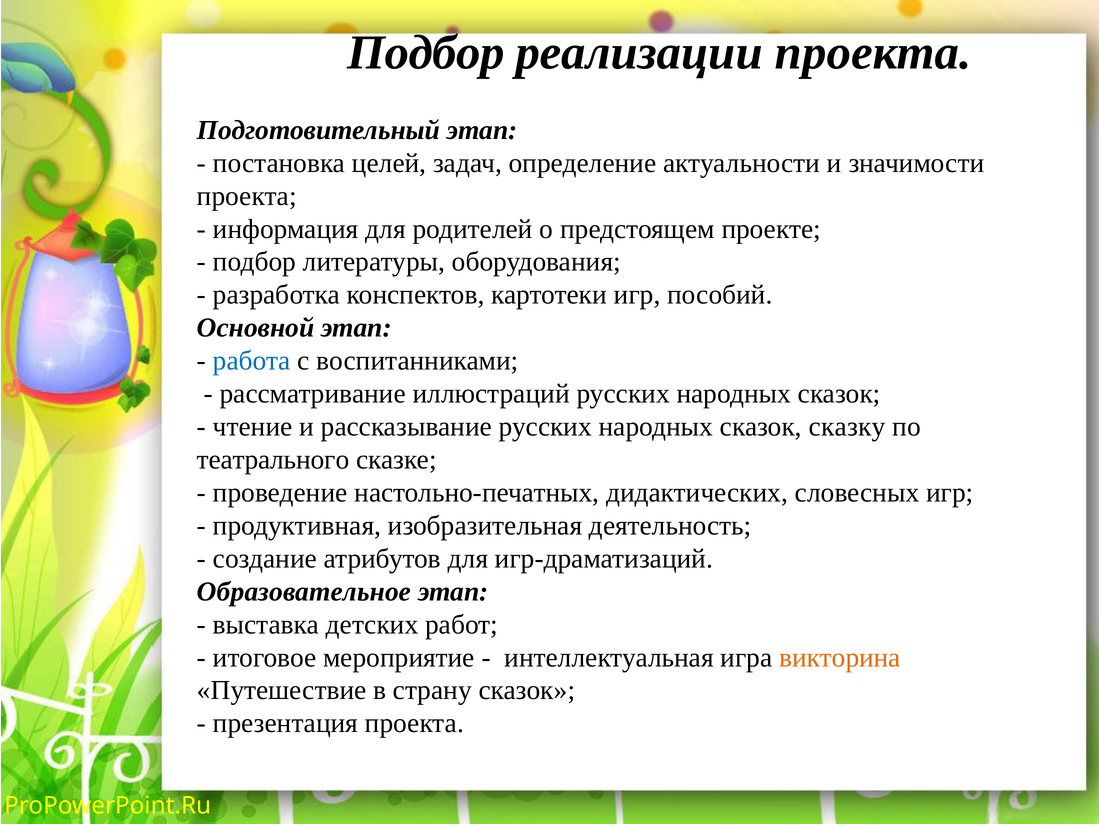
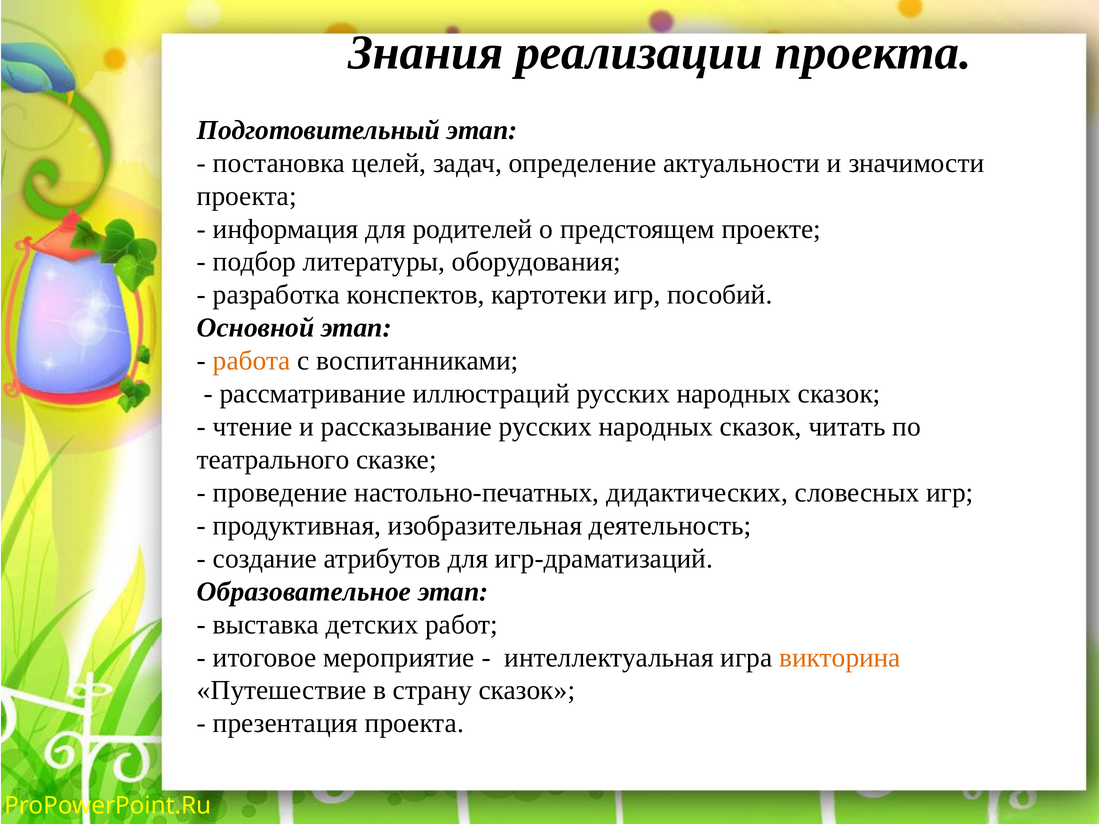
Подбор at (426, 53): Подбор -> Знания
работа colour: blue -> orange
сказку: сказку -> читать
